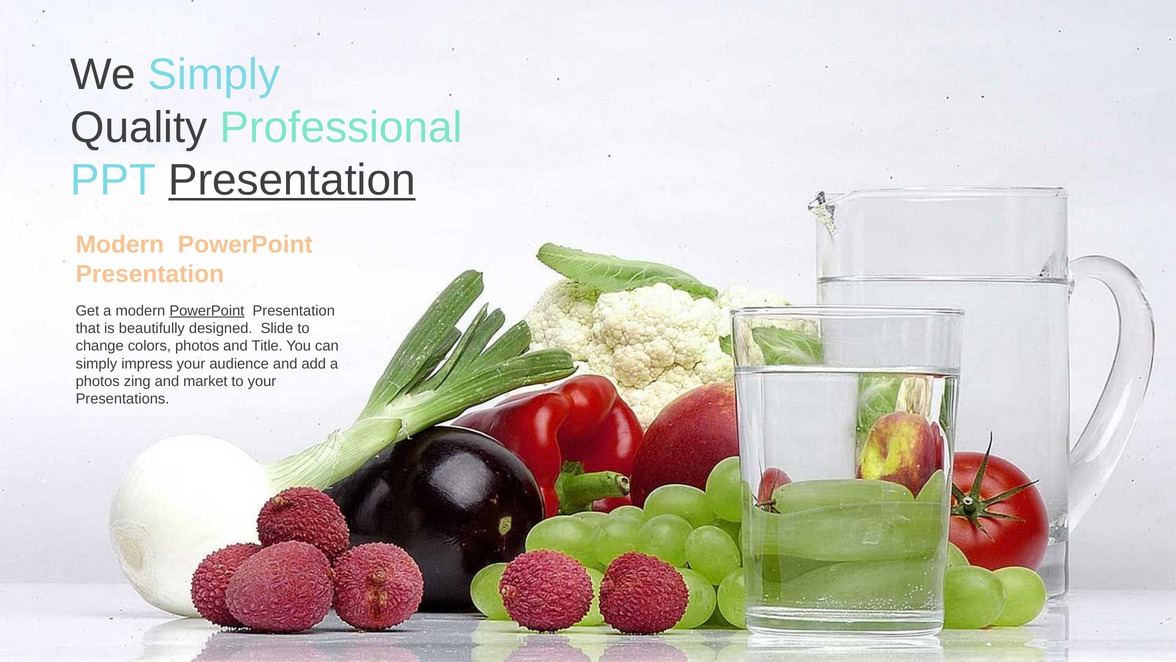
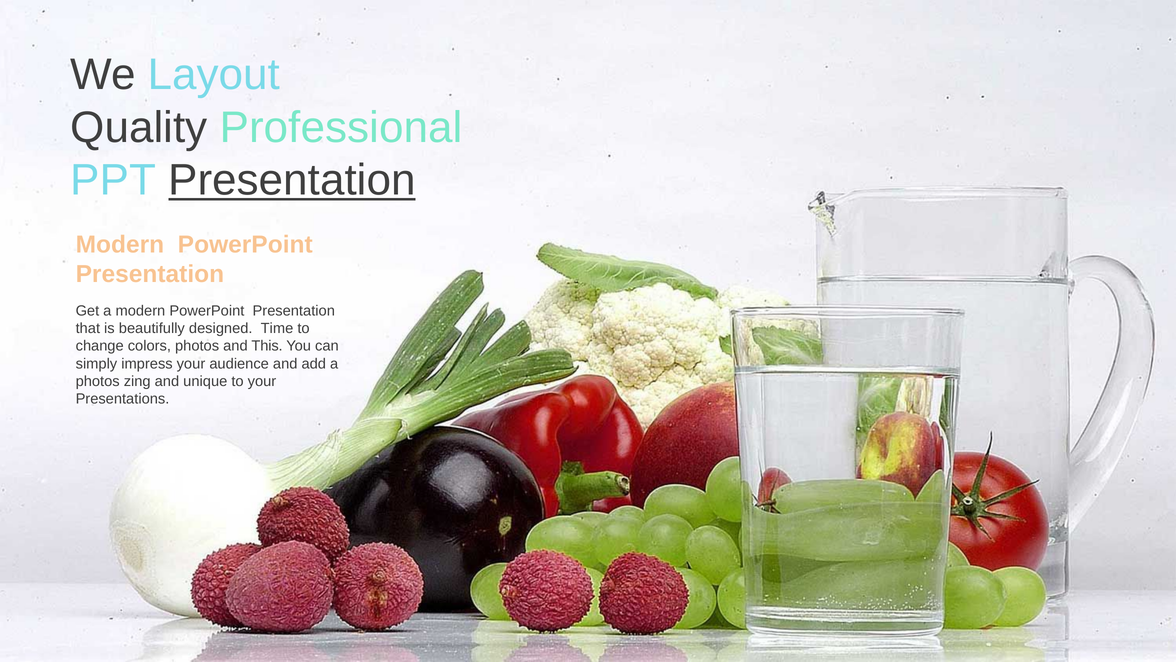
We Simply: Simply -> Layout
PowerPoint at (207, 311) underline: present -> none
Slide: Slide -> Time
Title: Title -> This
market: market -> unique
